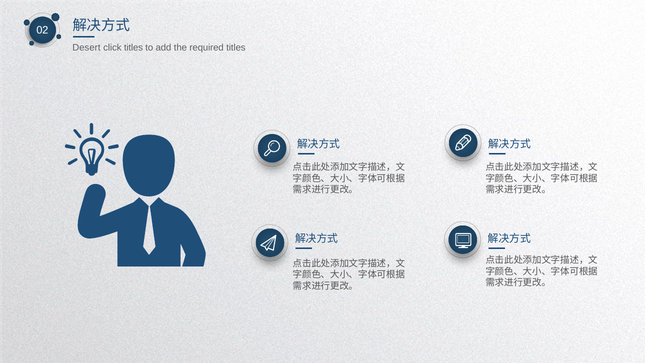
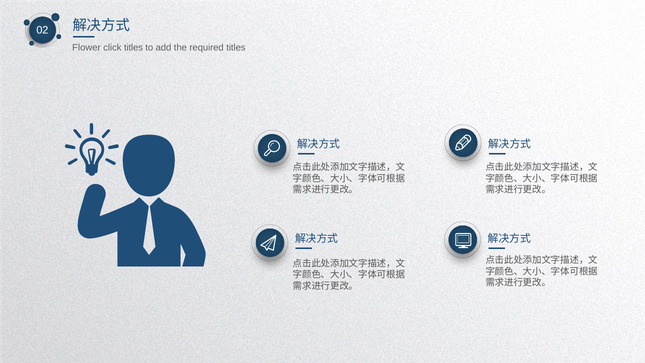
Desert: Desert -> Flower
